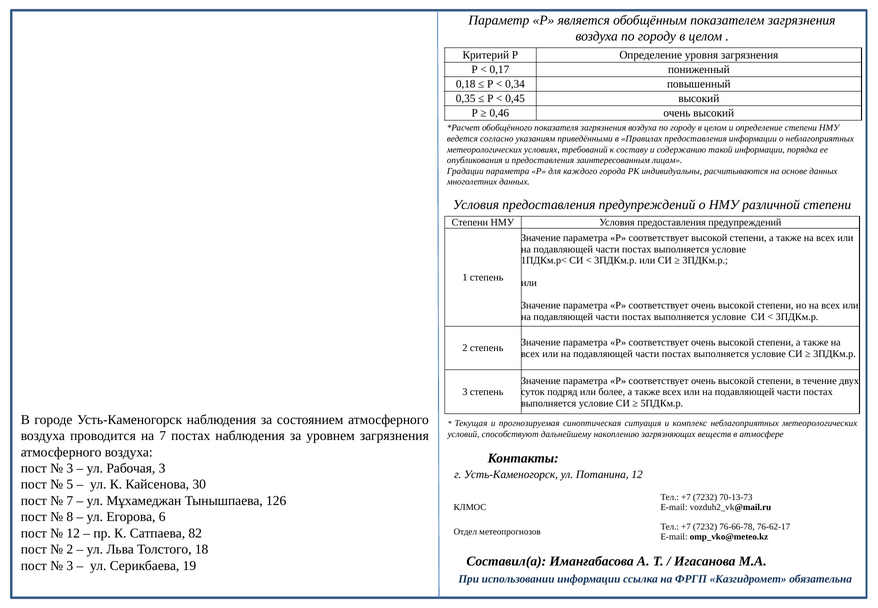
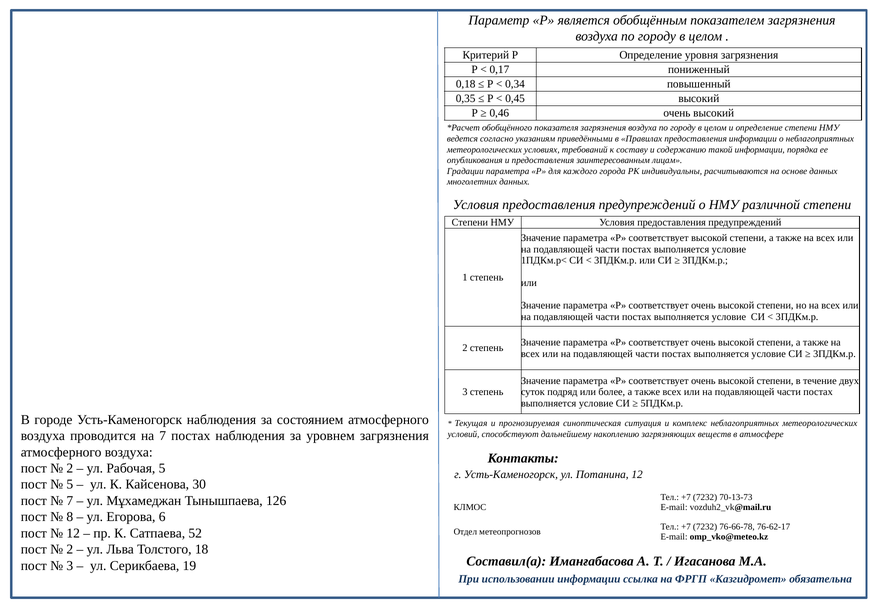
3 at (70, 468): 3 -> 2
Рабочая 3: 3 -> 5
82: 82 -> 52
